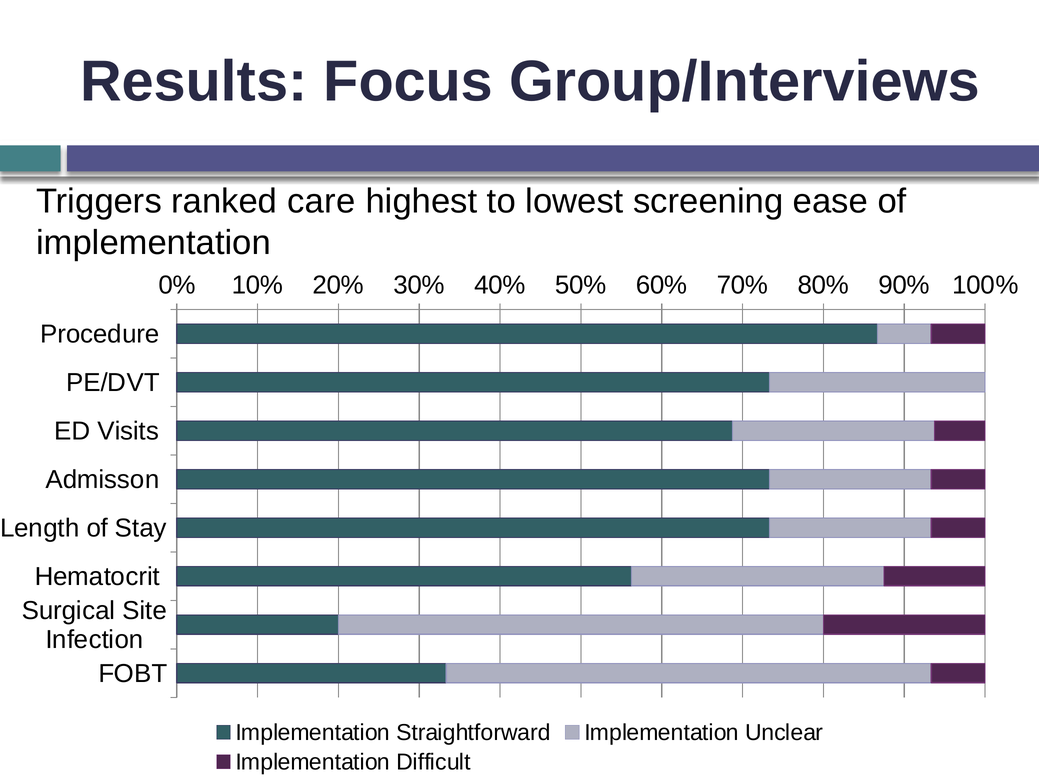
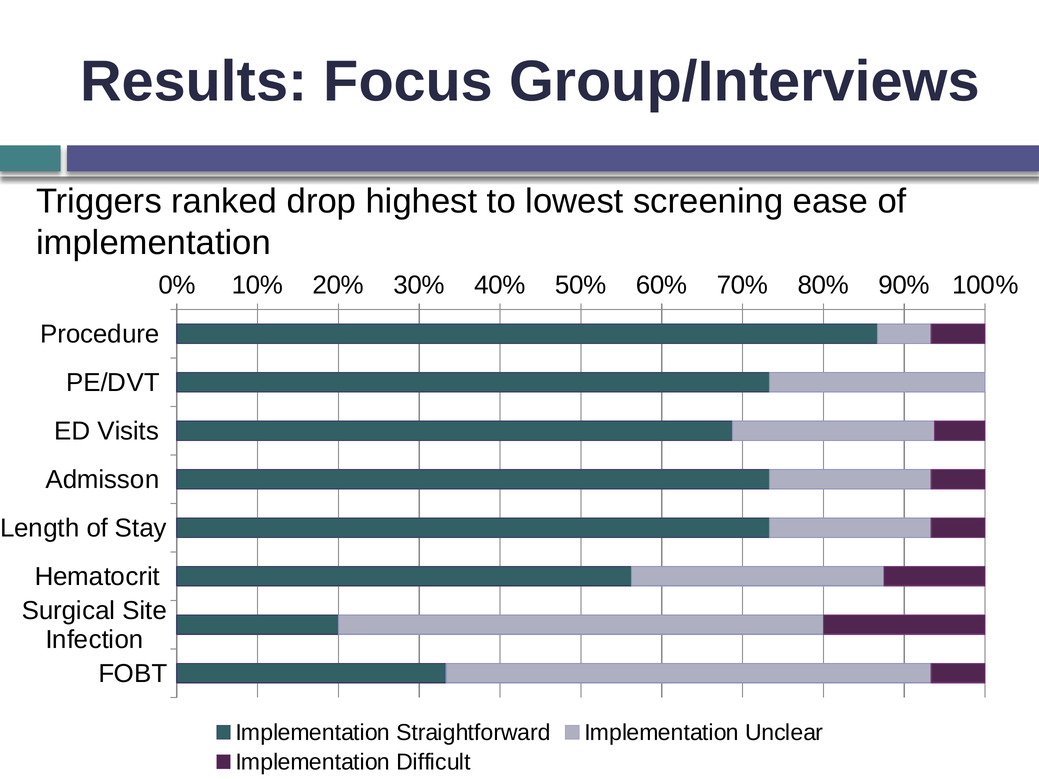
care: care -> drop
